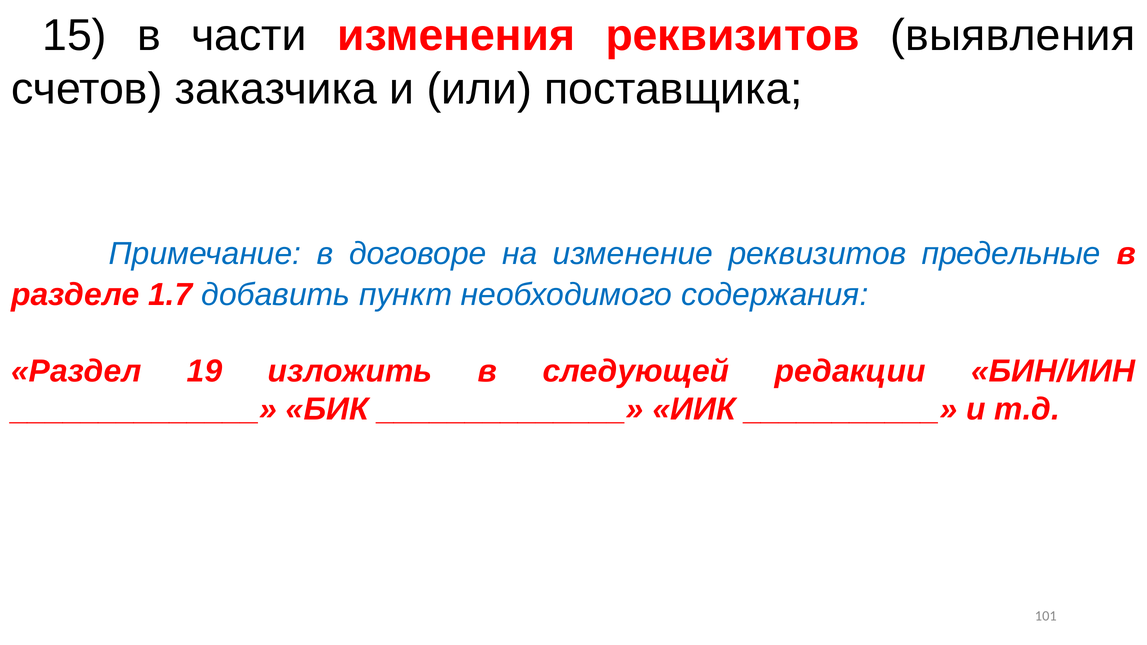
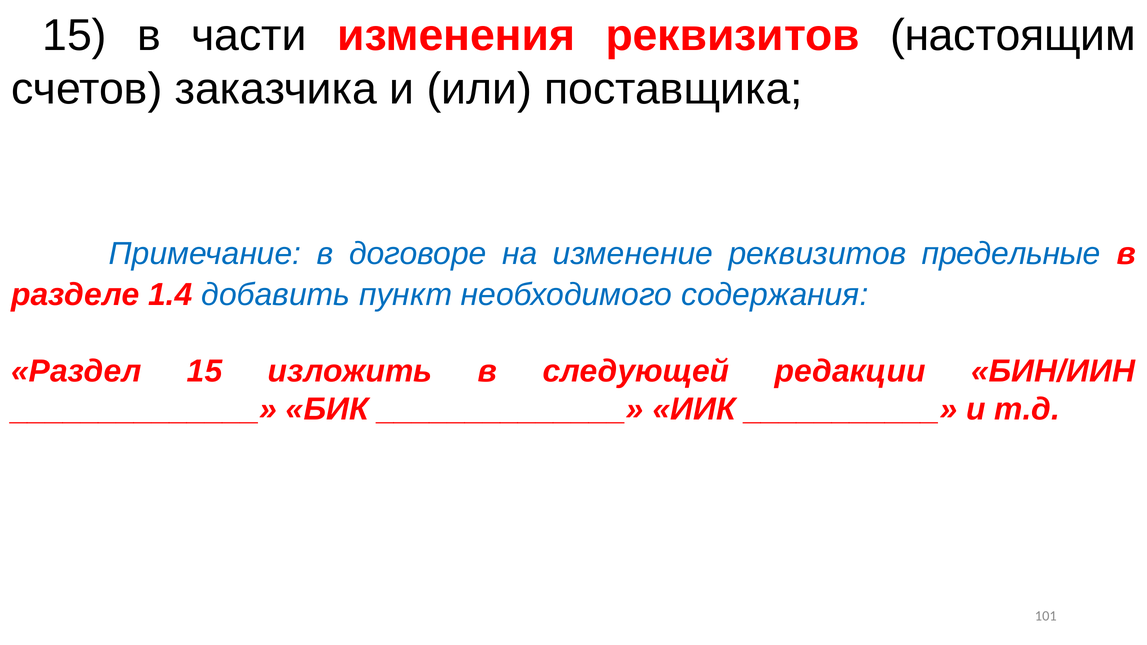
выявления: выявления -> настоящим
1.7: 1.7 -> 1.4
Раздел 19: 19 -> 15
